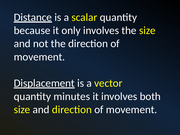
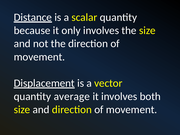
minutes: minutes -> average
